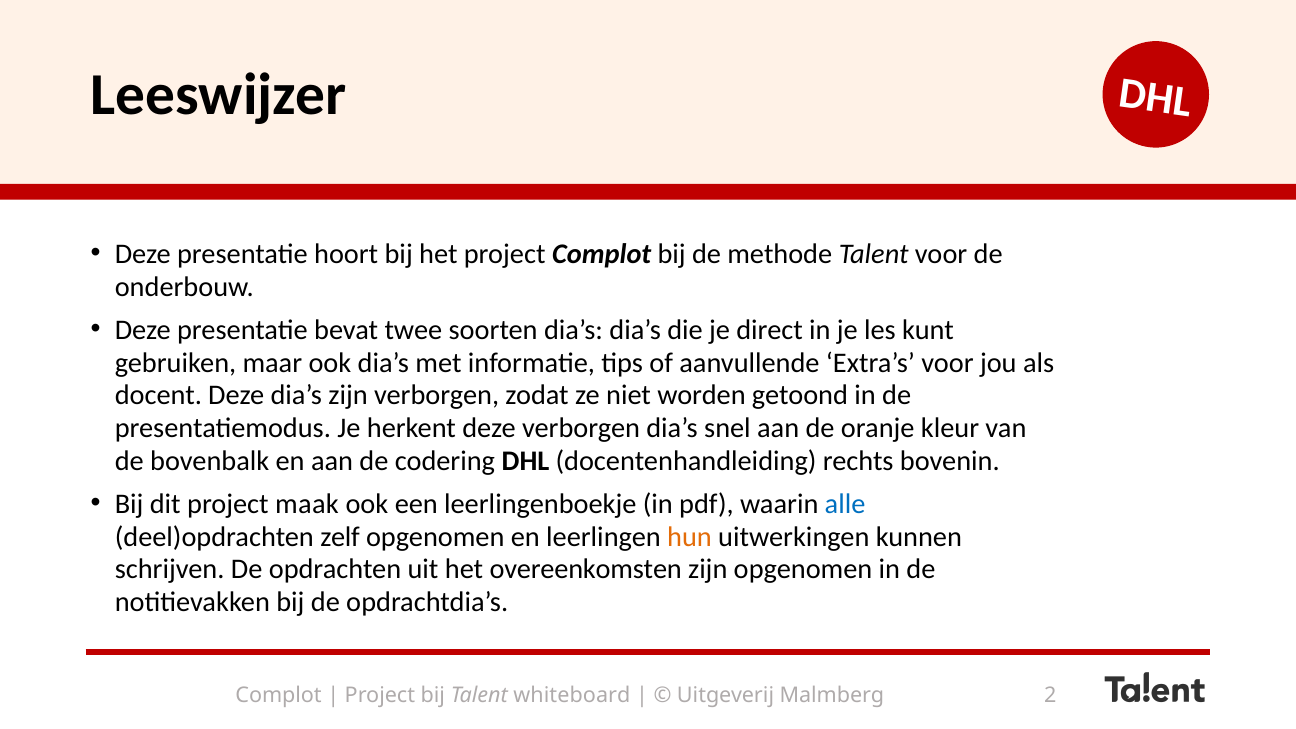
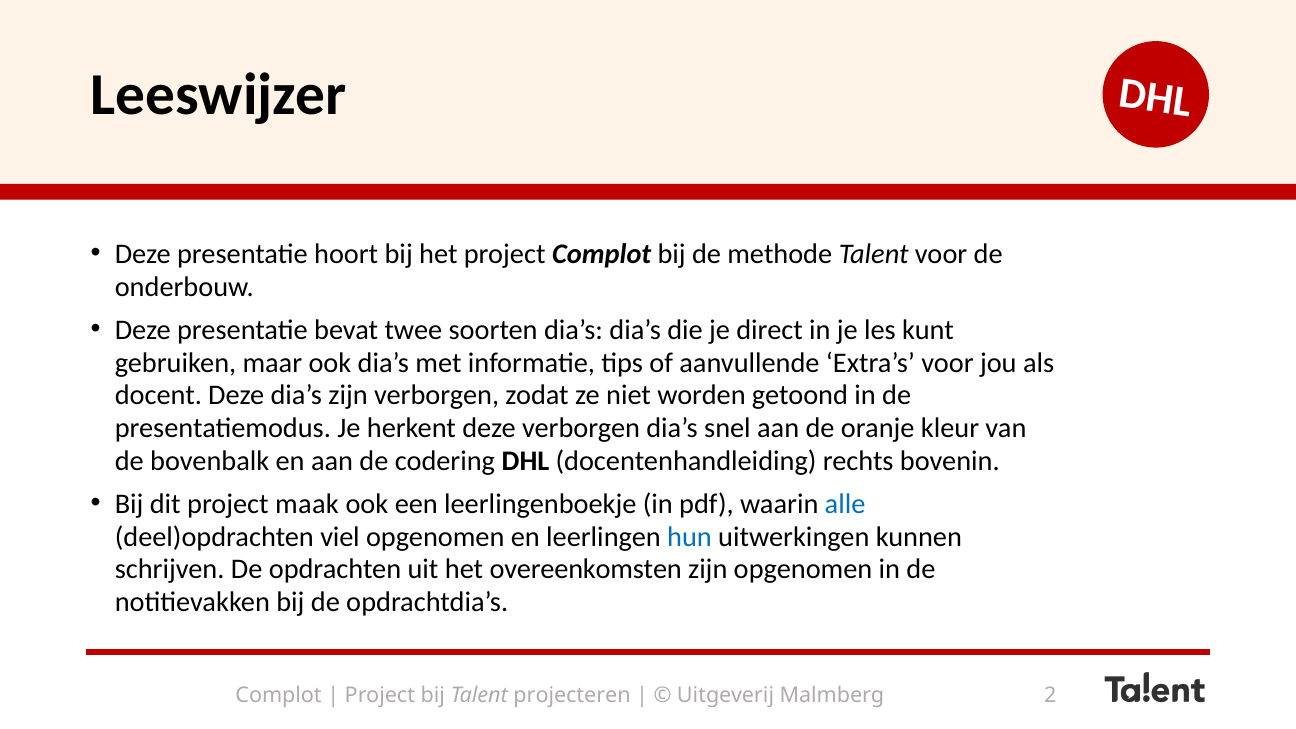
zelf: zelf -> viel
hun colour: orange -> blue
whiteboard: whiteboard -> projecteren
